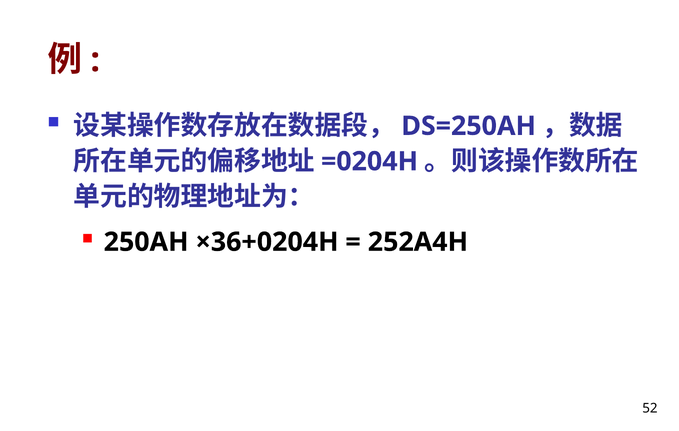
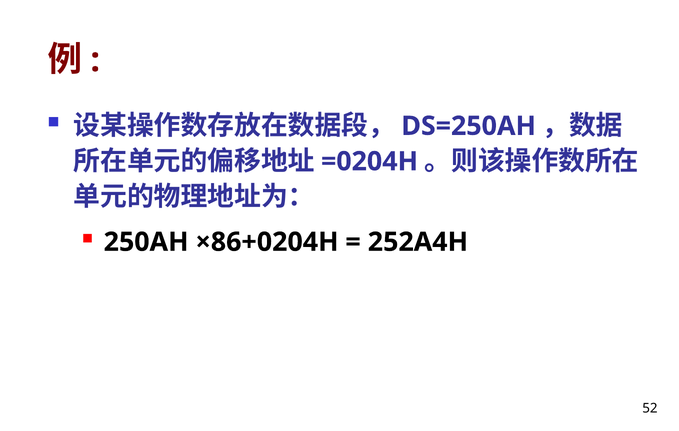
×36+0204H: ×36+0204H -> ×86+0204H
